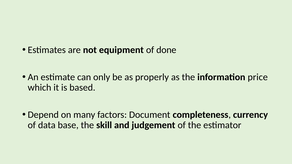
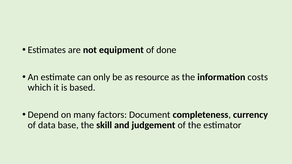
properly: properly -> resource
price: price -> costs
